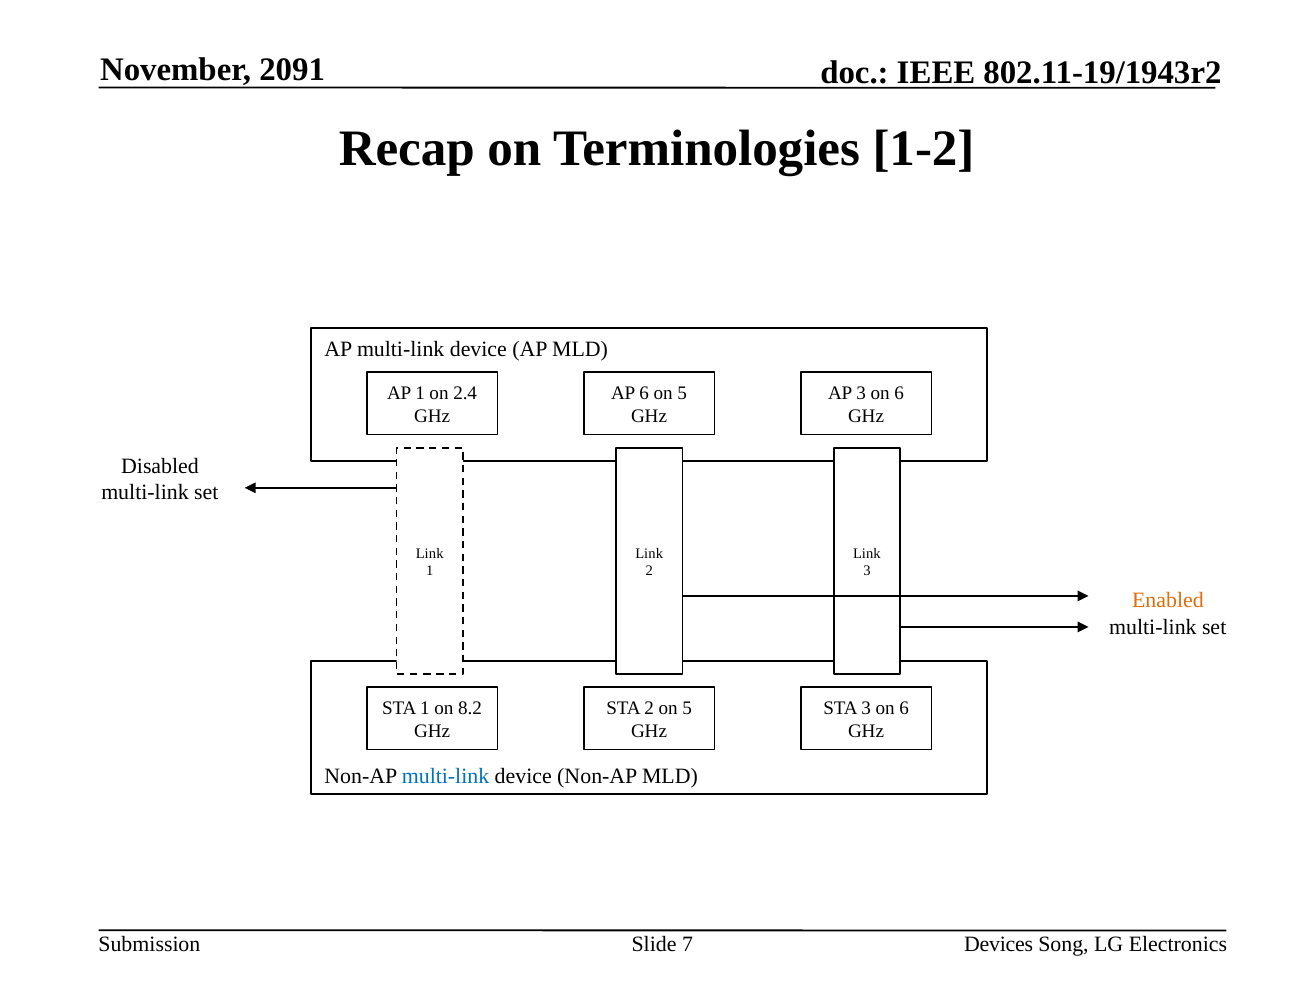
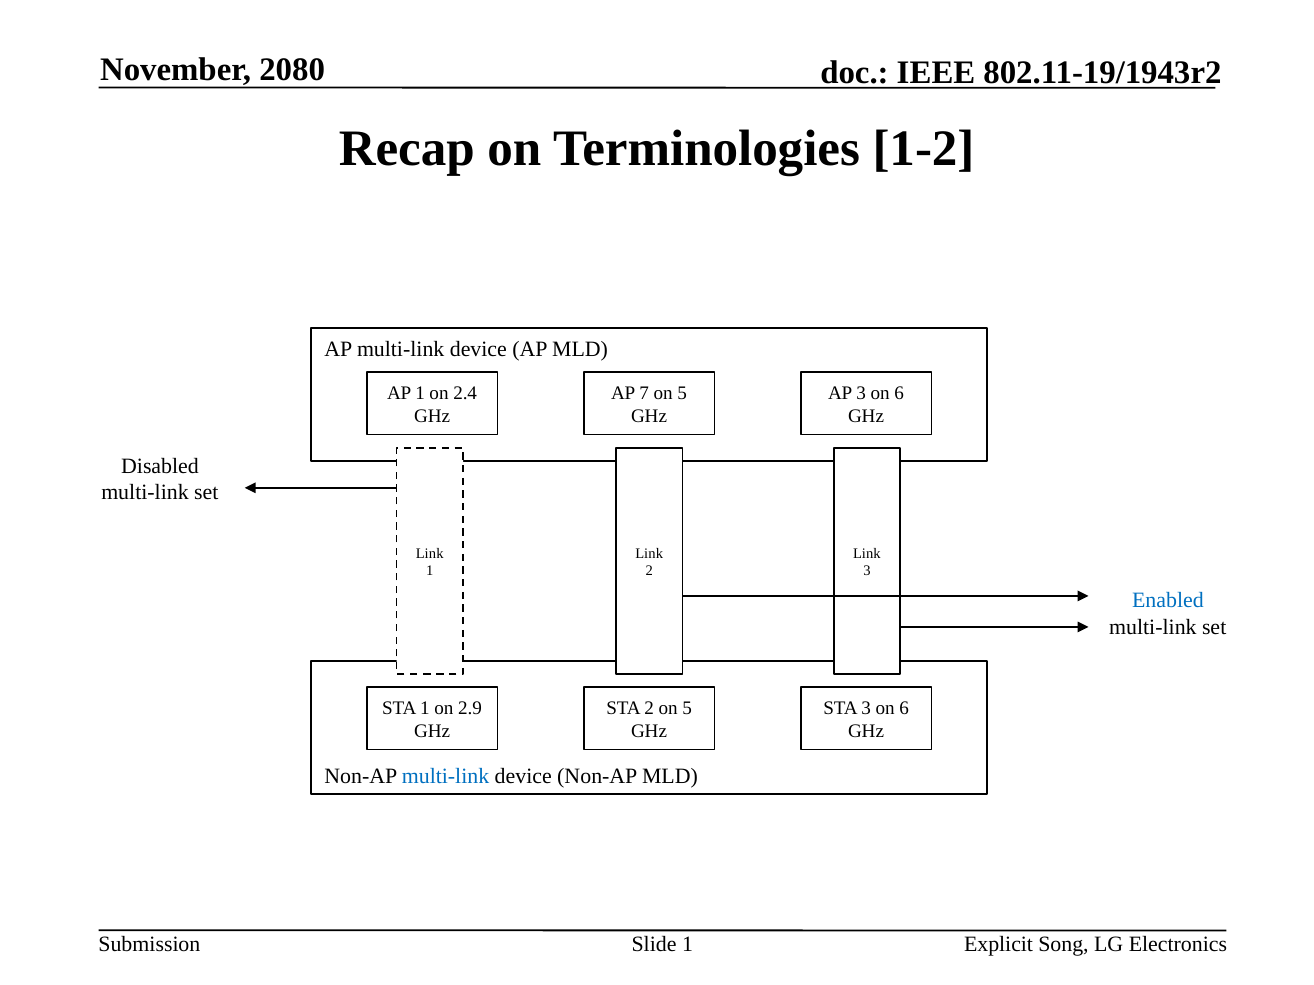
2091: 2091 -> 2080
AP 6: 6 -> 7
Enabled colour: orange -> blue
8.2: 8.2 -> 2.9
Slide 7: 7 -> 1
Devices: Devices -> Explicit
